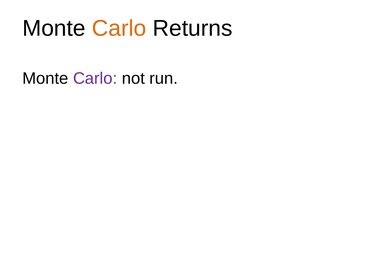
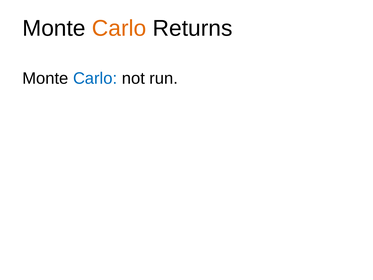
Carlo at (95, 78) colour: purple -> blue
